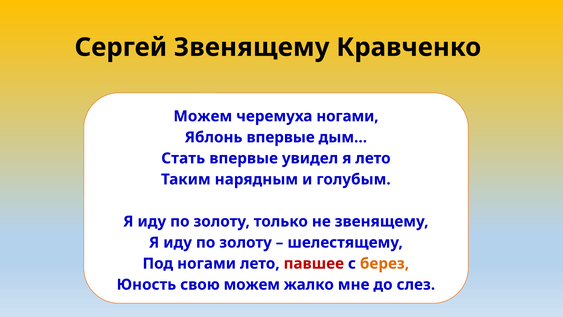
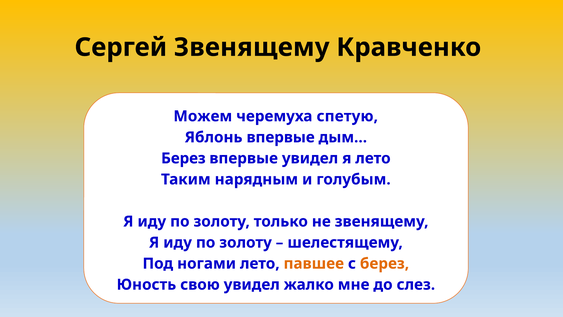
черемуха ногами: ногами -> спетую
Стать at (183, 158): Стать -> Берез
павшее colour: red -> orange
свою можем: можем -> увидел
